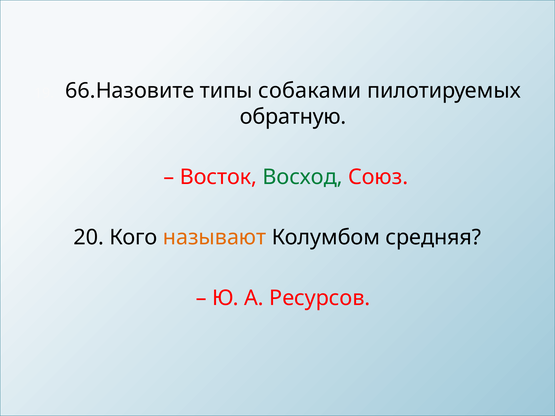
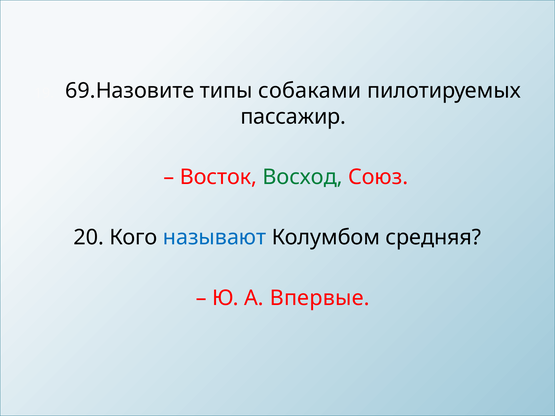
66.Назовите: 66.Назовите -> 69.Назовите
обратную: обратную -> пассажир
называют colour: orange -> blue
Ресурсов: Ресурсов -> Впервые
